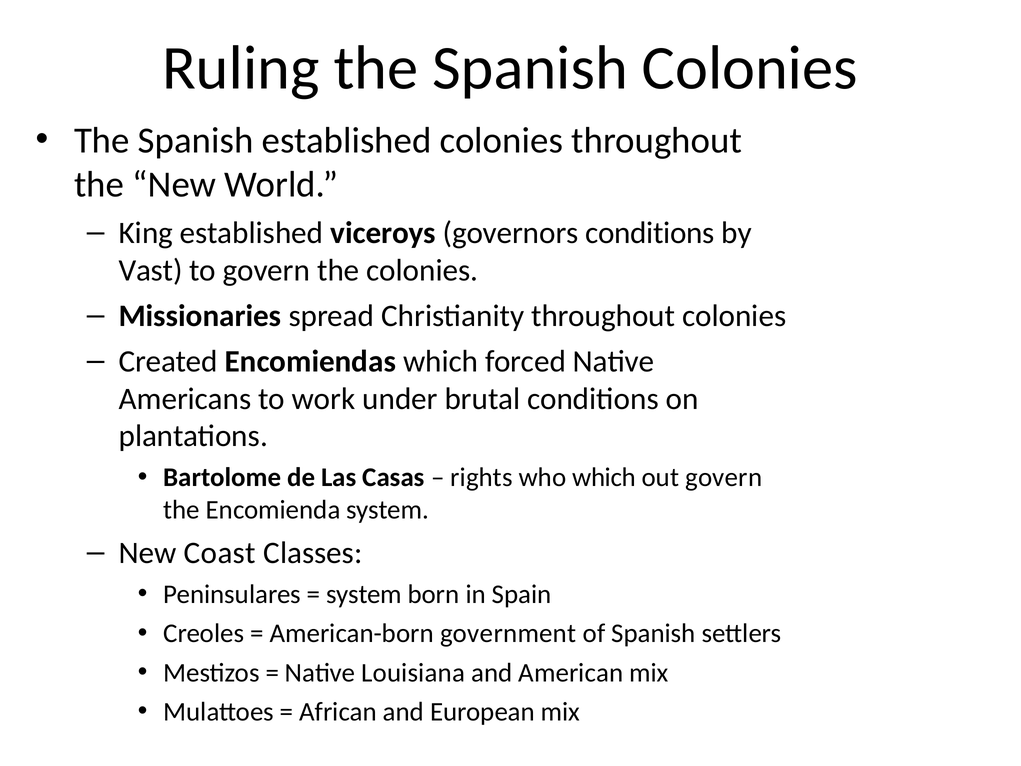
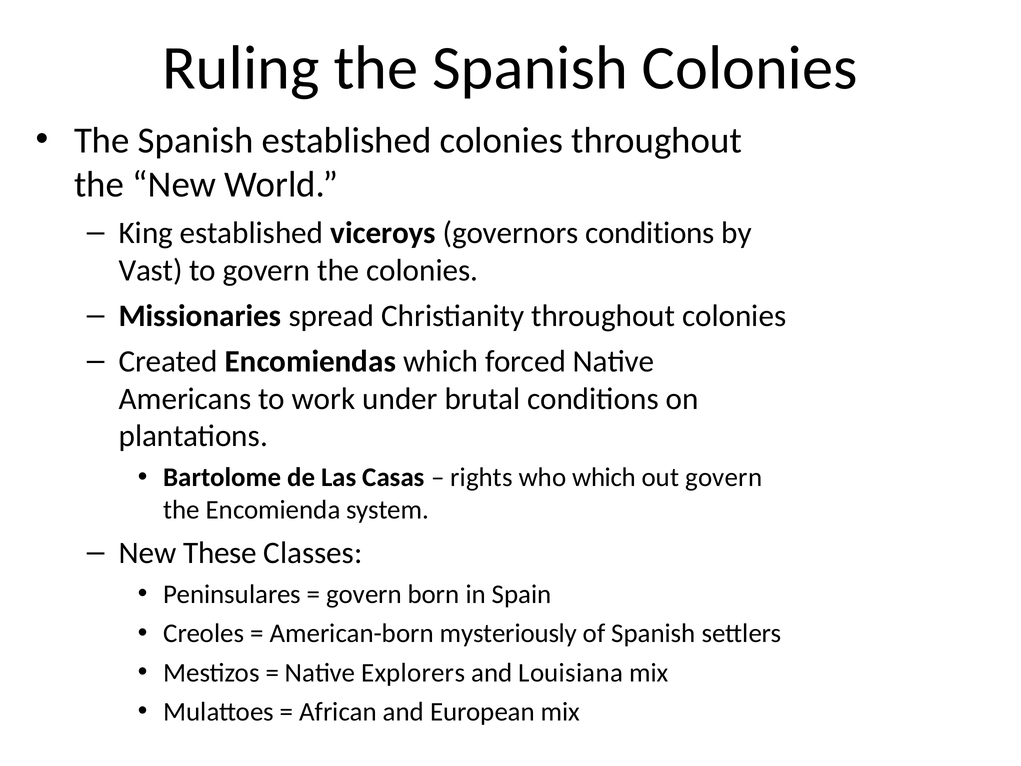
Coast: Coast -> These
system at (364, 594): system -> govern
government: government -> mysteriously
Louisiana: Louisiana -> Explorers
American: American -> Louisiana
